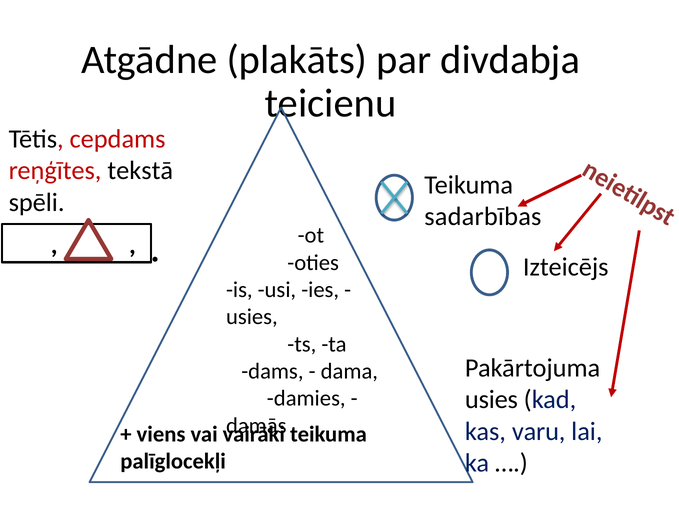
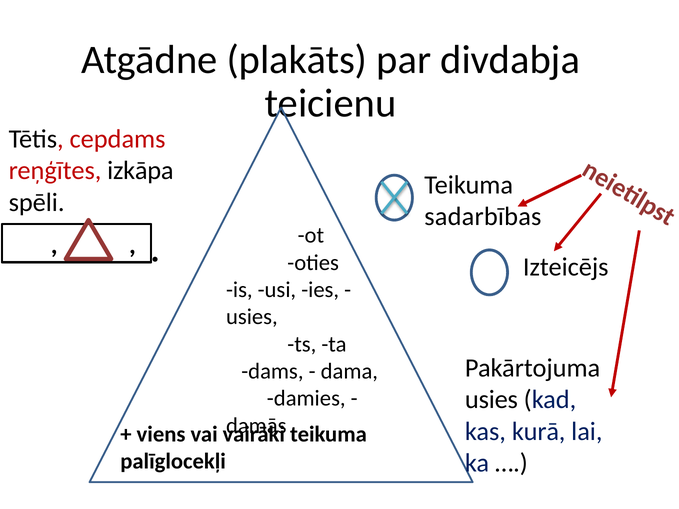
tekstā: tekstā -> izkāpa
varu: varu -> kurā
